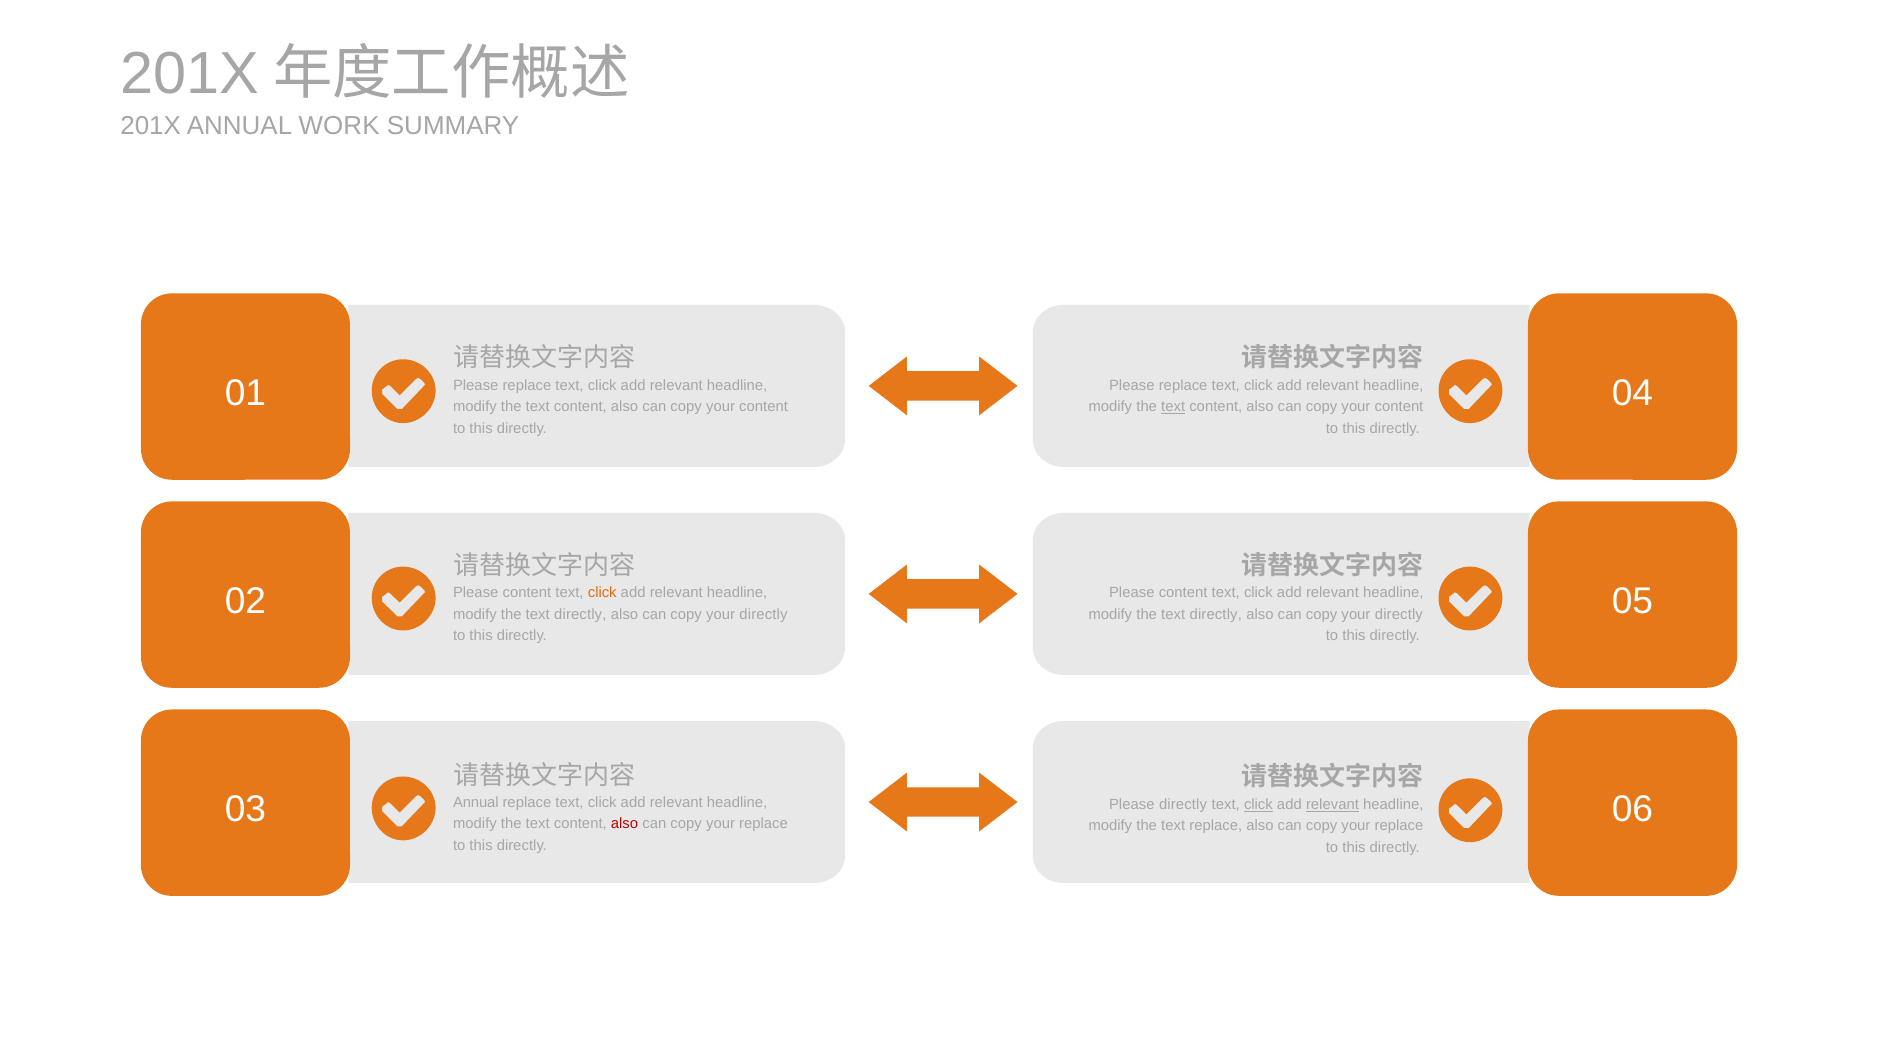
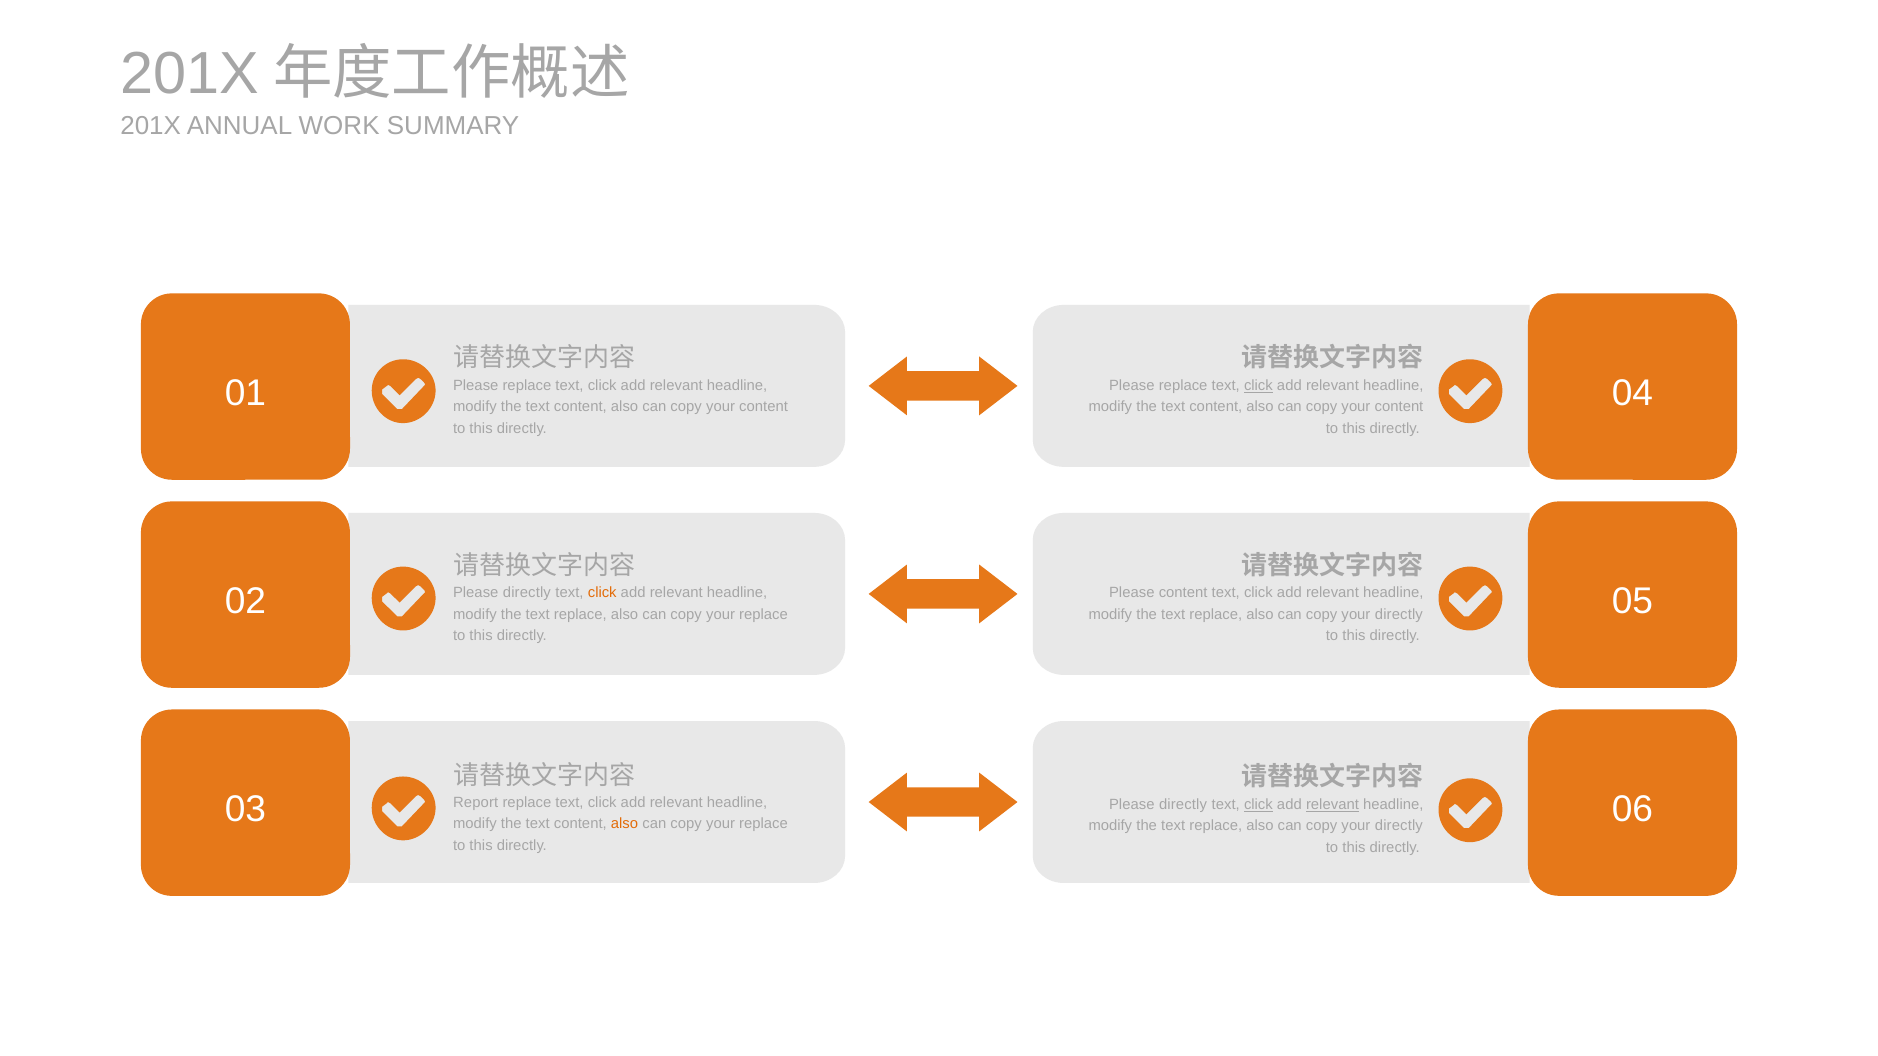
click at (1258, 386) underline: none -> present
text at (1173, 407) underline: present -> none
content at (527, 593): content -> directly
directly at (580, 614): directly -> replace
directly at (763, 614): directly -> replace
directly at (1216, 614): directly -> replace
Annual at (476, 803): Annual -> Report
also at (625, 824) colour: red -> orange
replace at (1399, 826): replace -> directly
